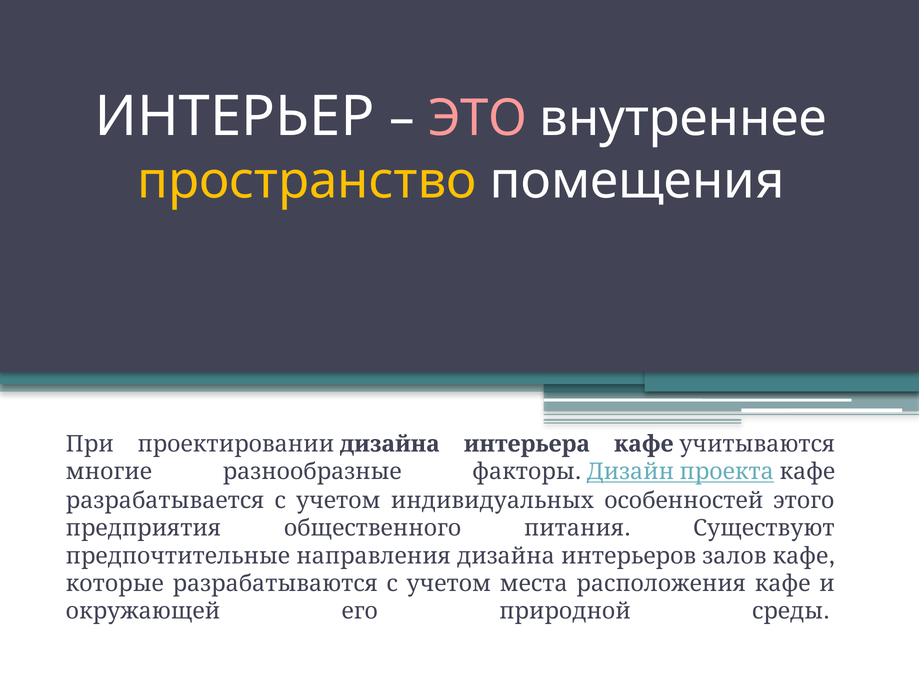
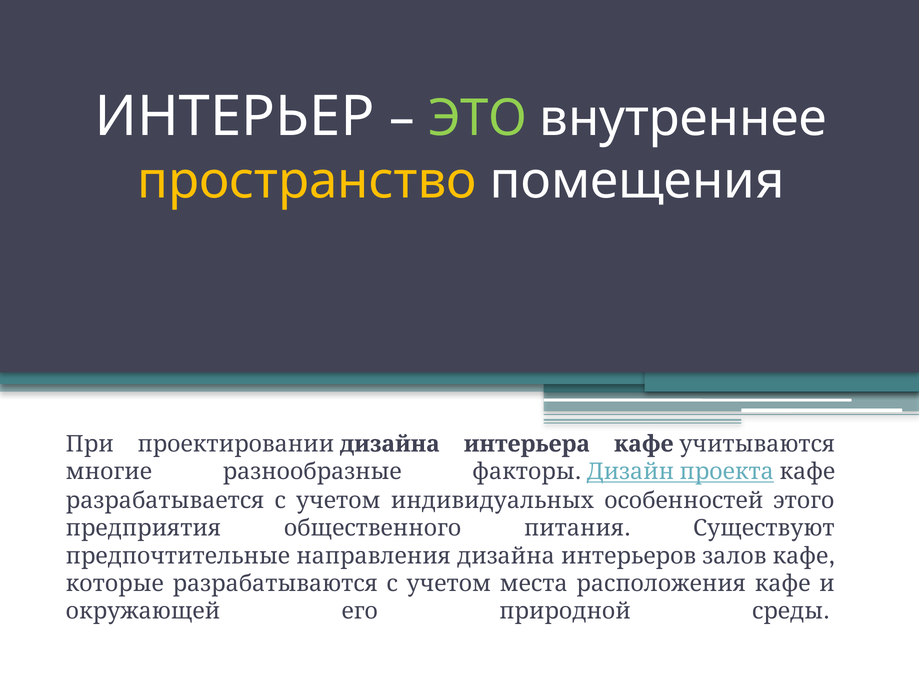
ЭТО colour: pink -> light green
